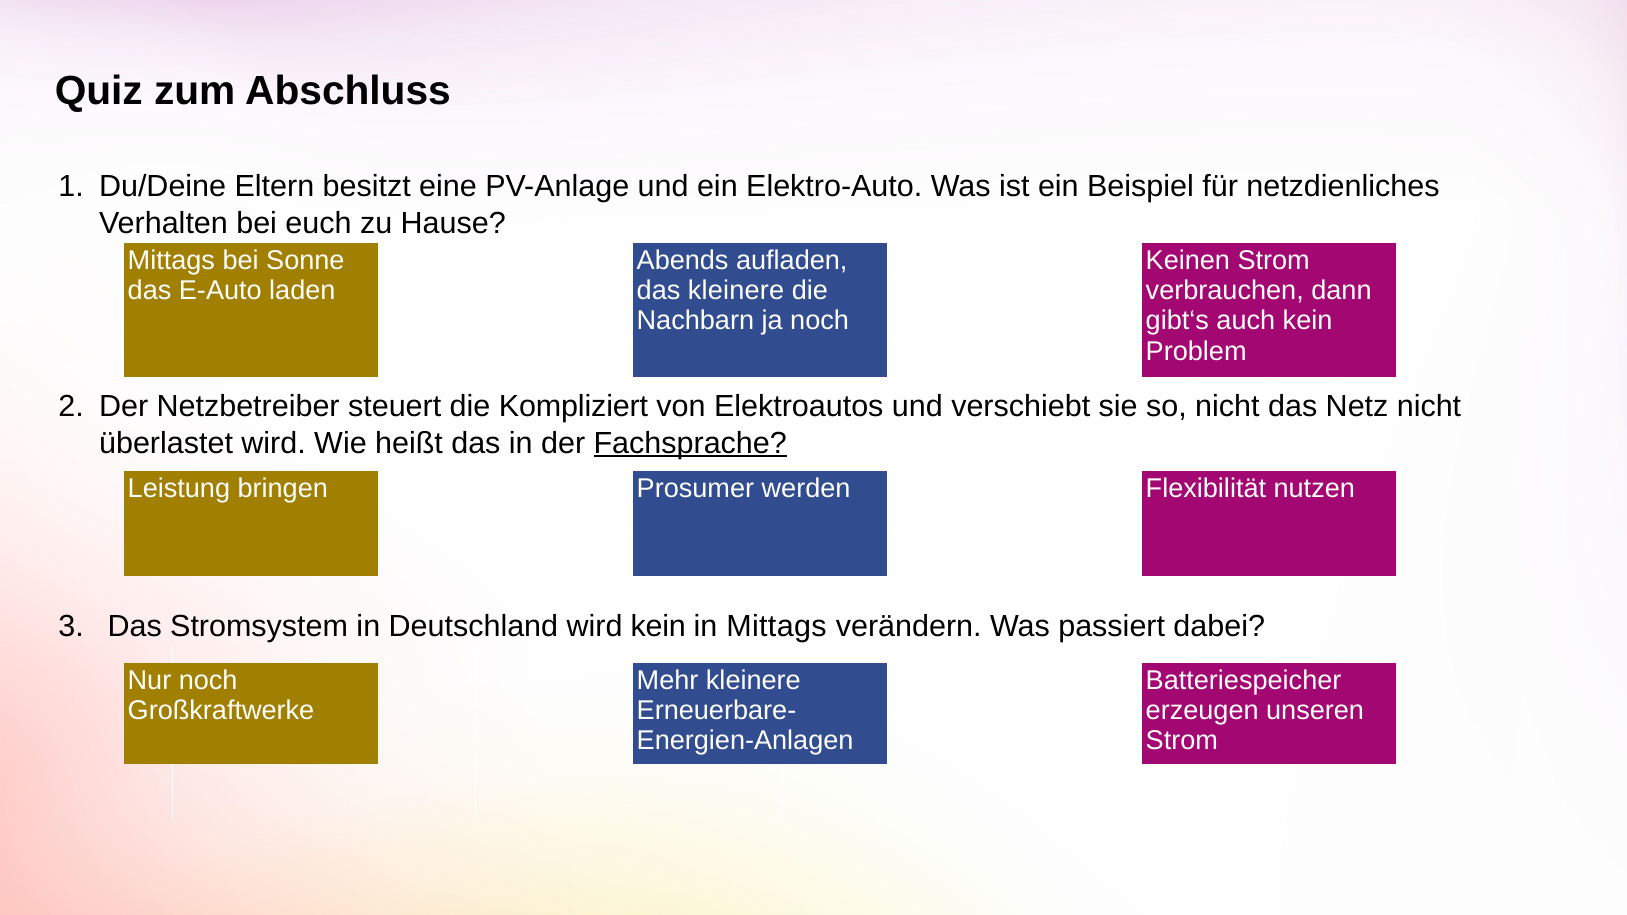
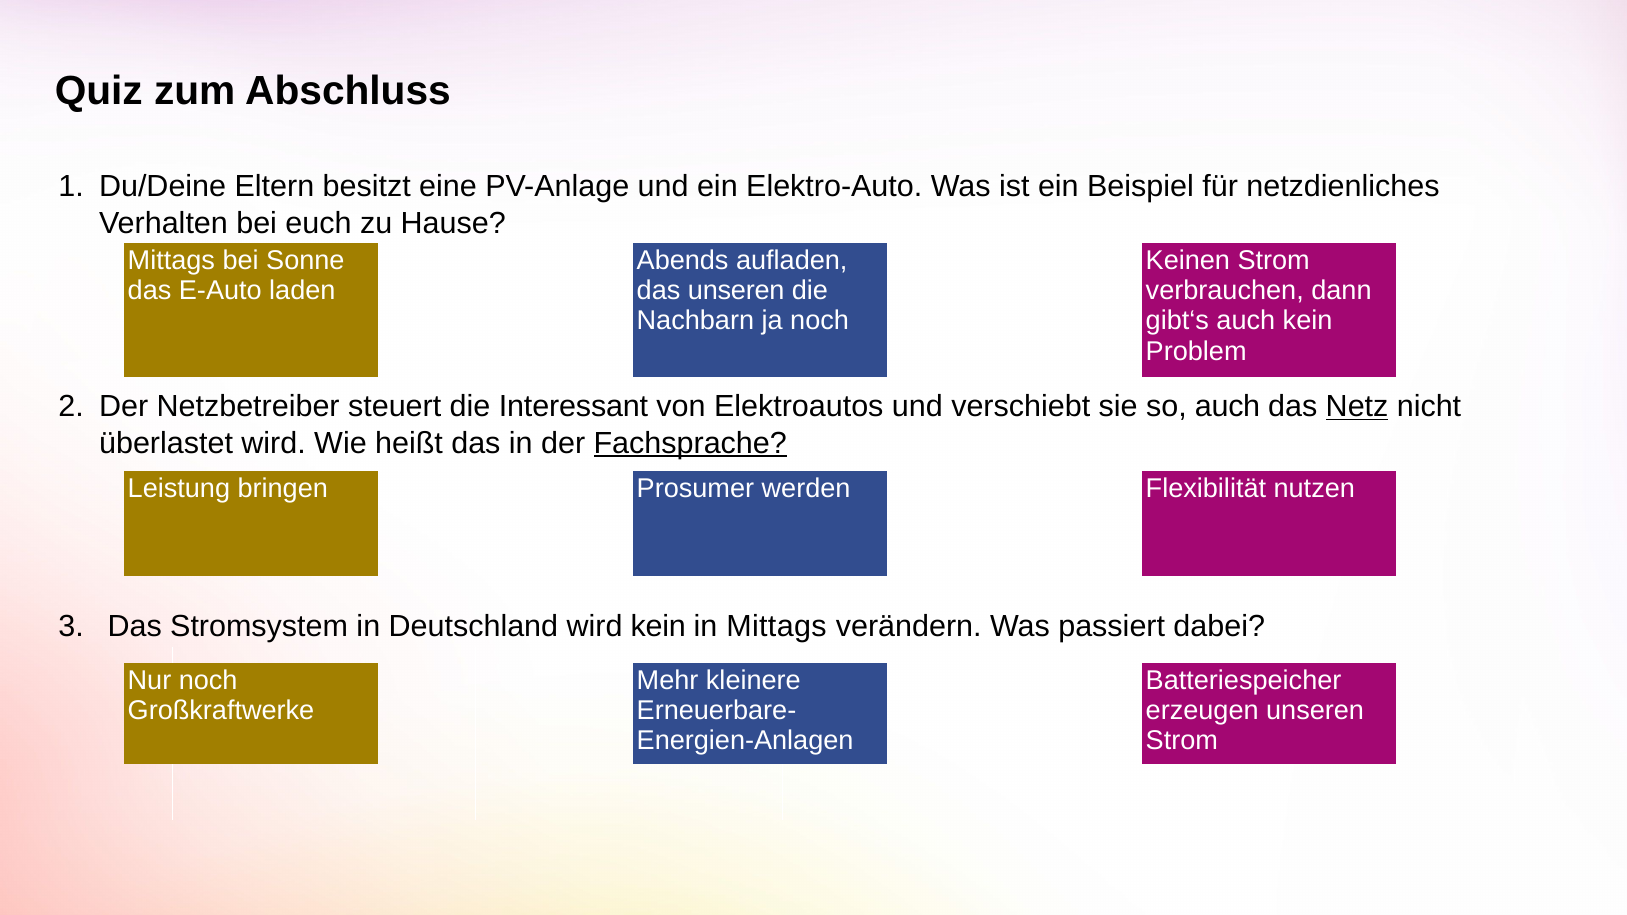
das kleinere: kleinere -> unseren
Kompliziert: Kompliziert -> Interessant
so nicht: nicht -> auch
Netz underline: none -> present
